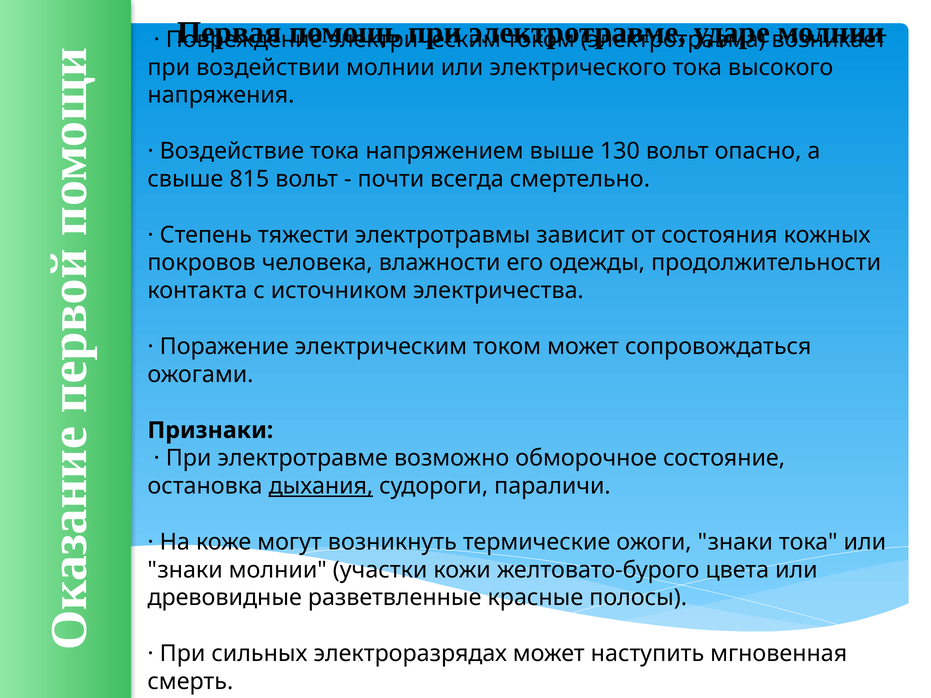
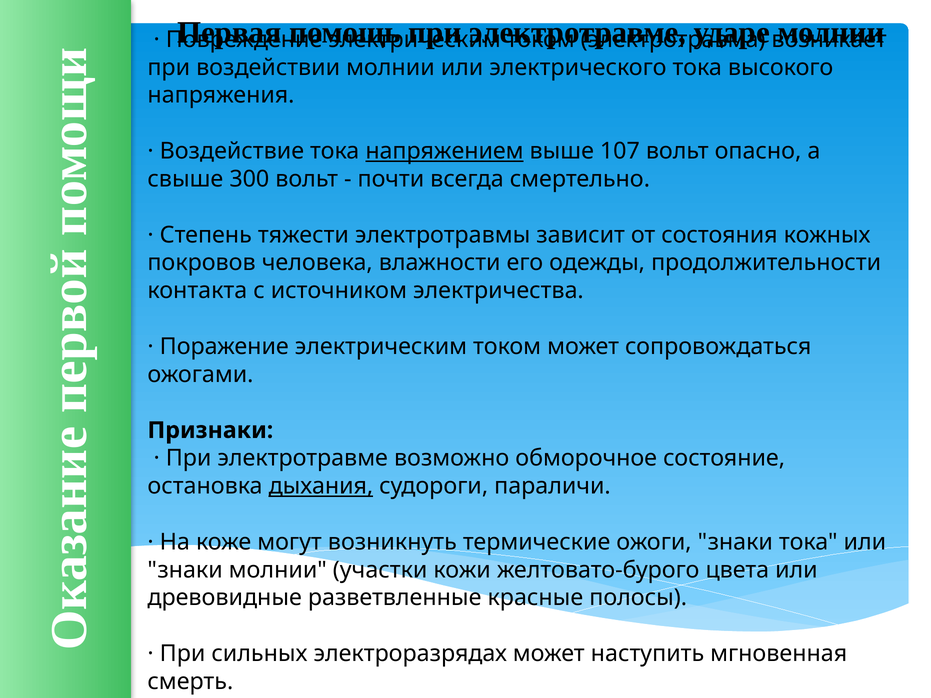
напряжением underline: none -> present
130: 130 -> 107
815: 815 -> 300
